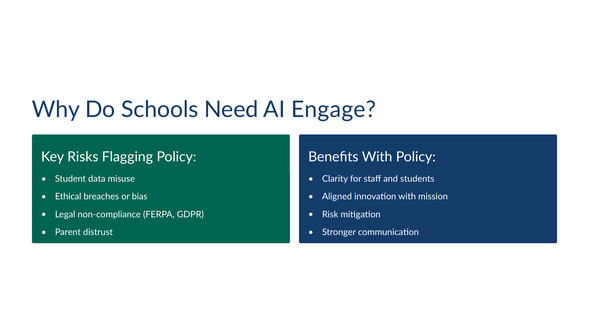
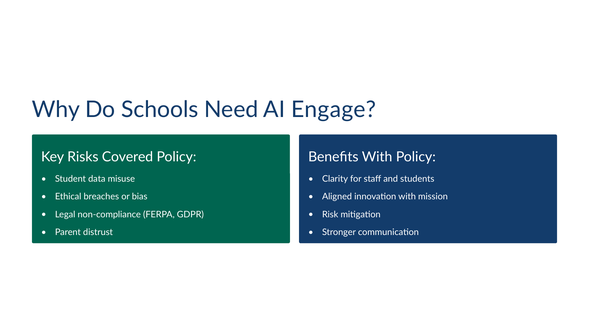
Flagging: Flagging -> Covered
